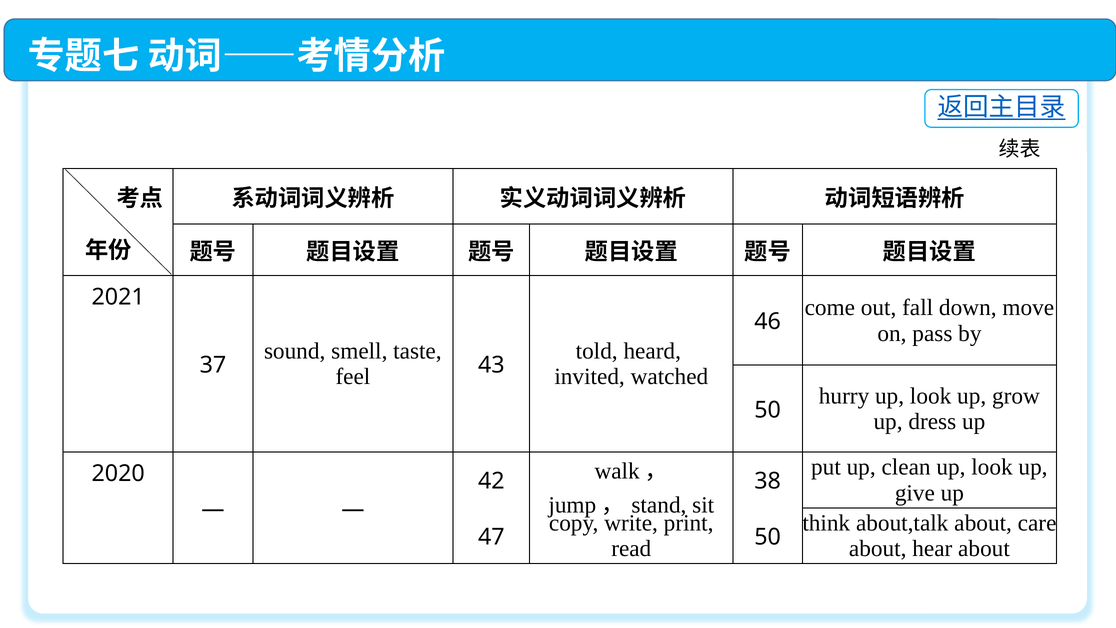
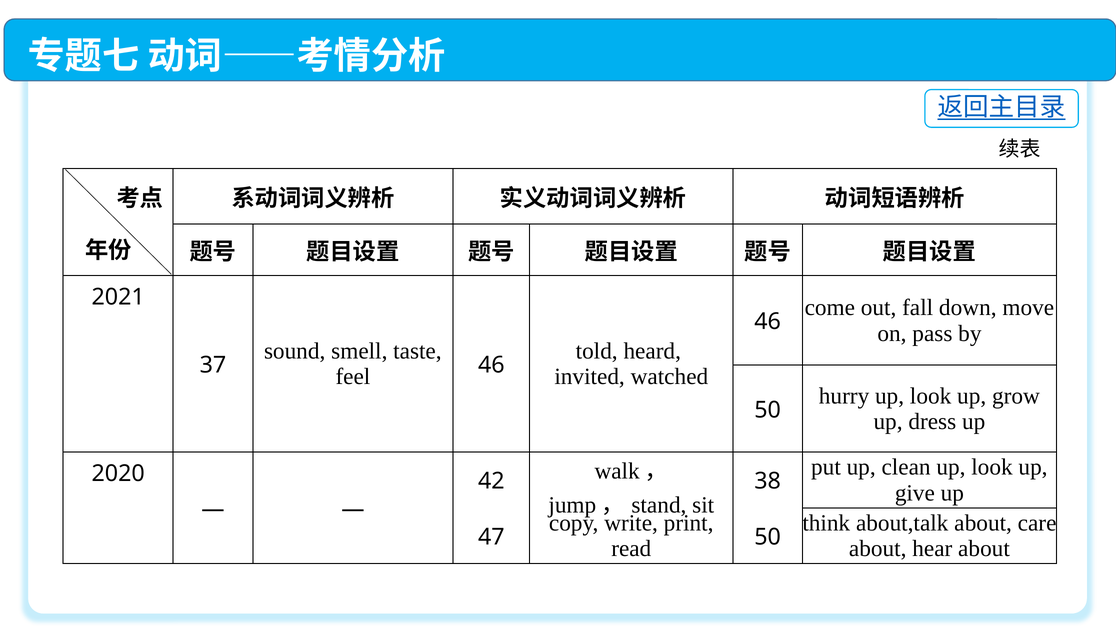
feel 43: 43 -> 46
